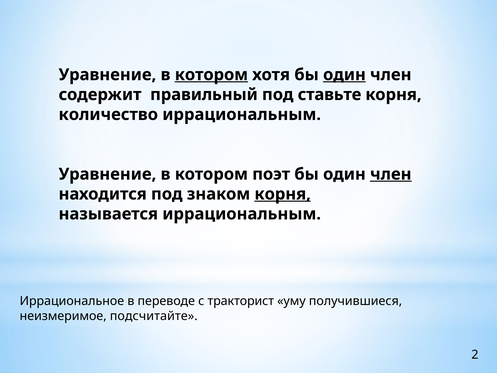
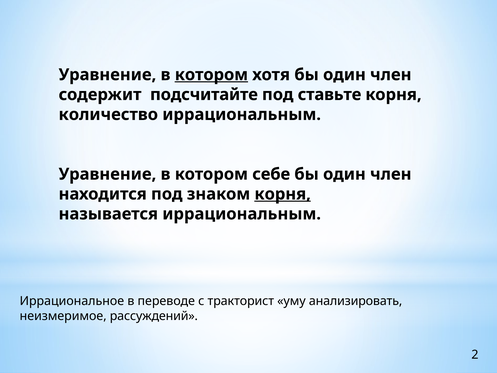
один at (344, 75) underline: present -> none
правильный: правильный -> подсчитайте
поэт: поэт -> себе
член at (391, 174) underline: present -> none
получившиеся: получившиеся -> анализировать
подсчитайте: подсчитайте -> рассуждений
